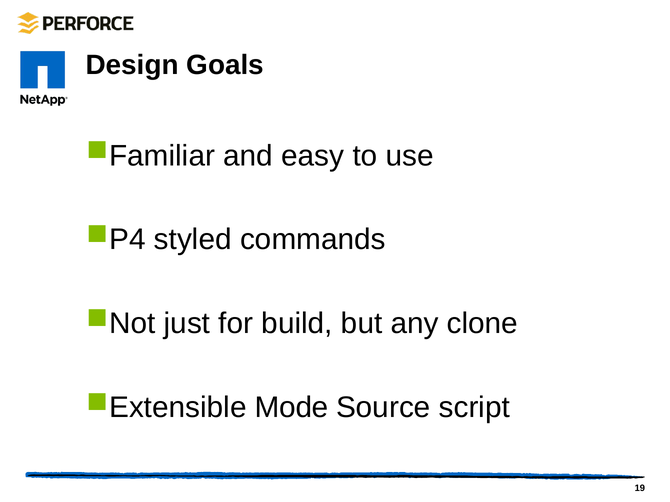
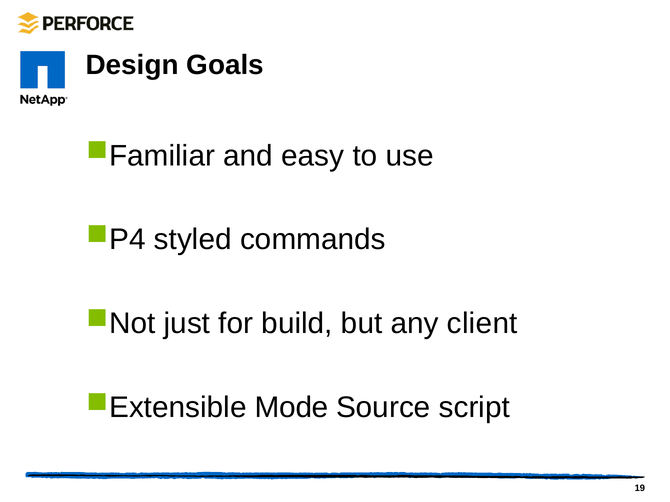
clone: clone -> client
